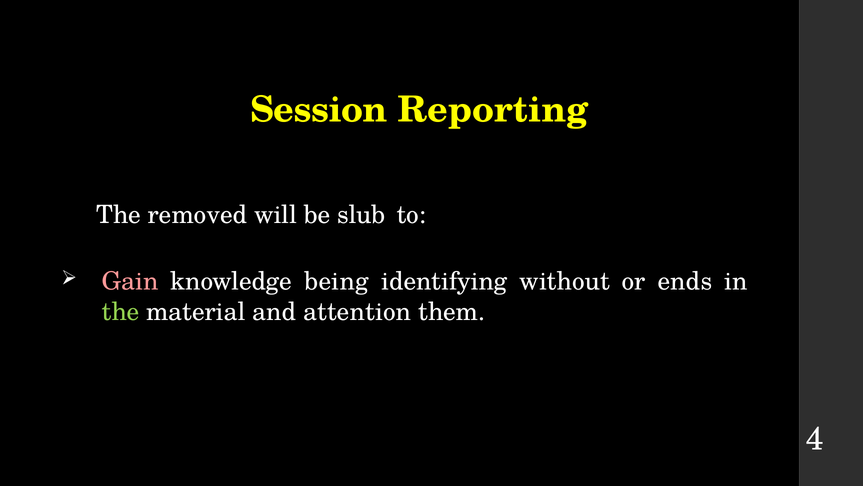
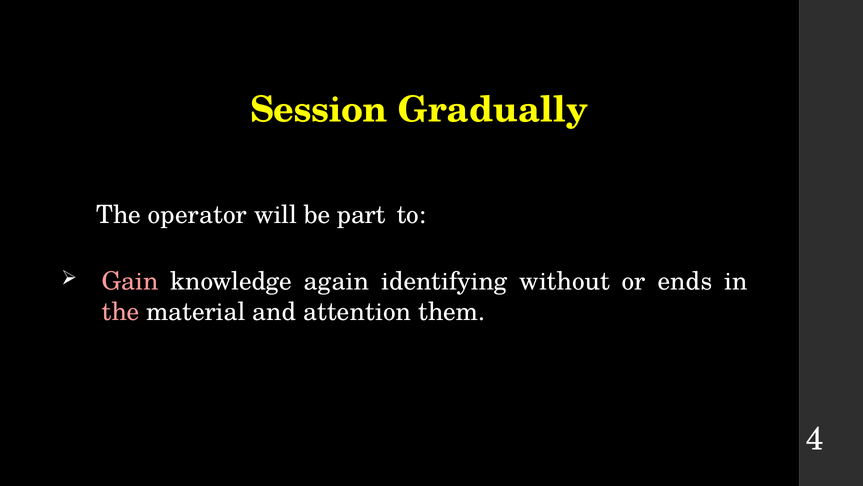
Reporting: Reporting -> Gradually
removed: removed -> operator
slub: slub -> part
being: being -> again
the at (121, 311) colour: light green -> pink
